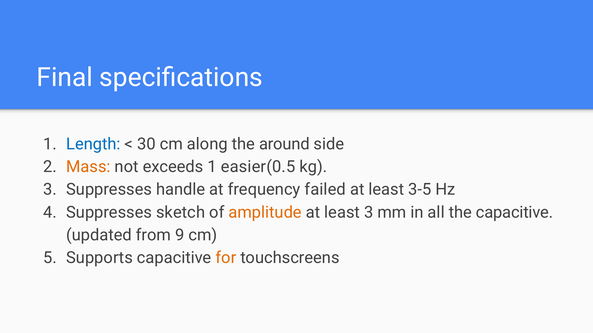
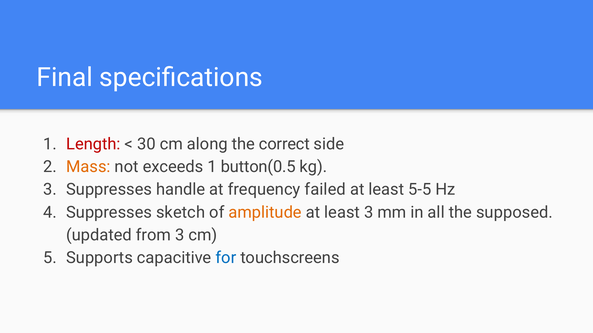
Length colour: blue -> red
around: around -> correct
easier(0.5: easier(0.5 -> button(0.5
3-5: 3-5 -> 5-5
the capacitive: capacitive -> supposed
from 9: 9 -> 3
for colour: orange -> blue
